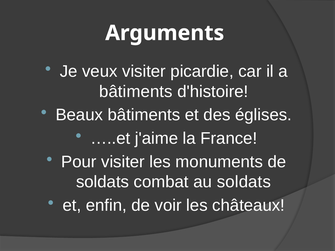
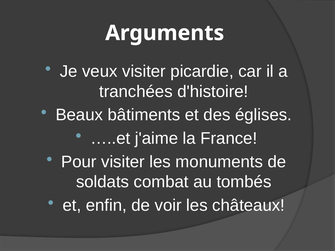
bâtiments at (136, 92): bâtiments -> tranchées
au soldats: soldats -> tombés
